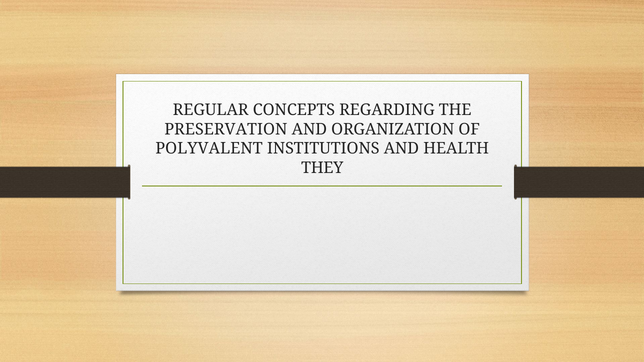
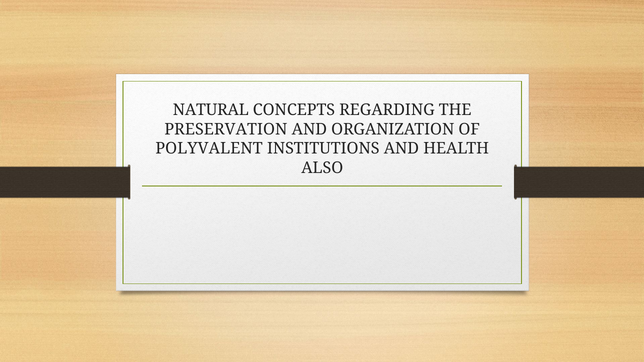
REGULAR: REGULAR -> NATURAL
THEY: THEY -> ALSO
